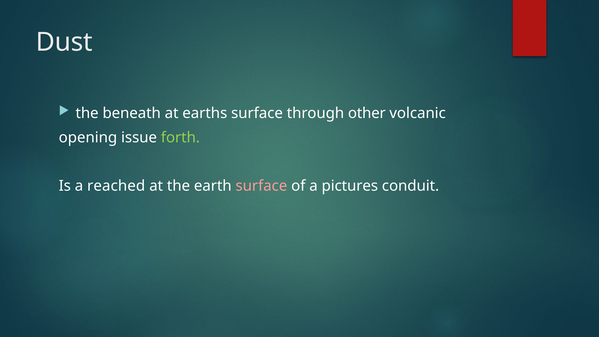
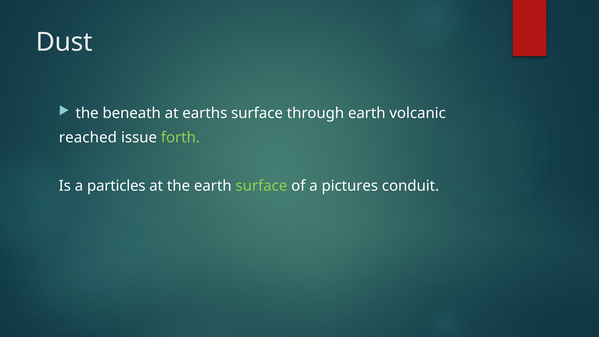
through other: other -> earth
opening: opening -> reached
reached: reached -> particles
surface at (261, 186) colour: pink -> light green
